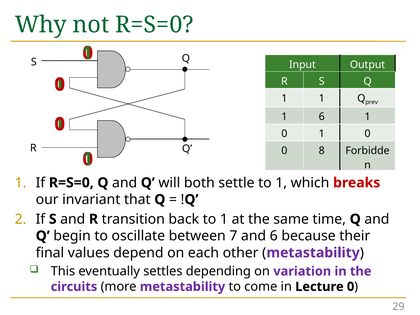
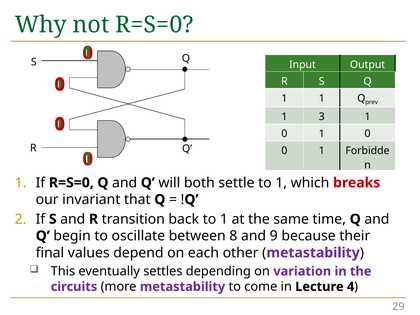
1 6: 6 -> 3
8 at (322, 151): 8 -> 1
7: 7 -> 8
and 6: 6 -> 9
Lecture 0: 0 -> 4
